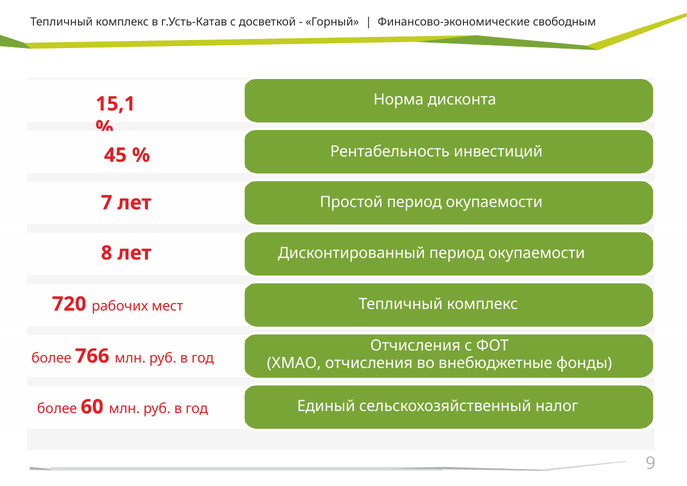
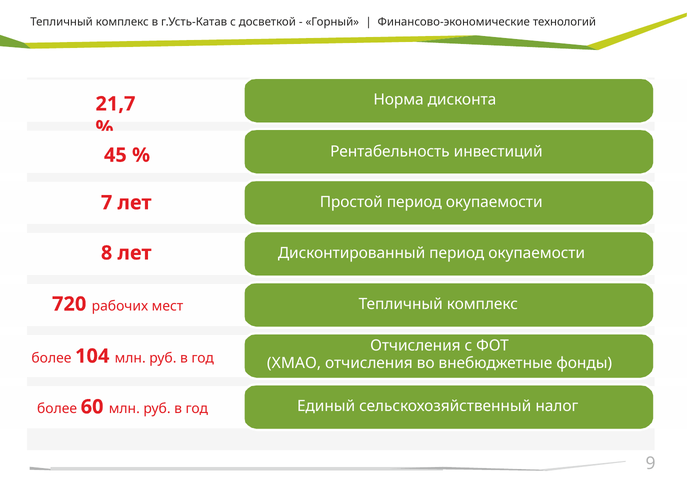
свободным: свободным -> технологий
15,1: 15,1 -> 21,7
766: 766 -> 104
